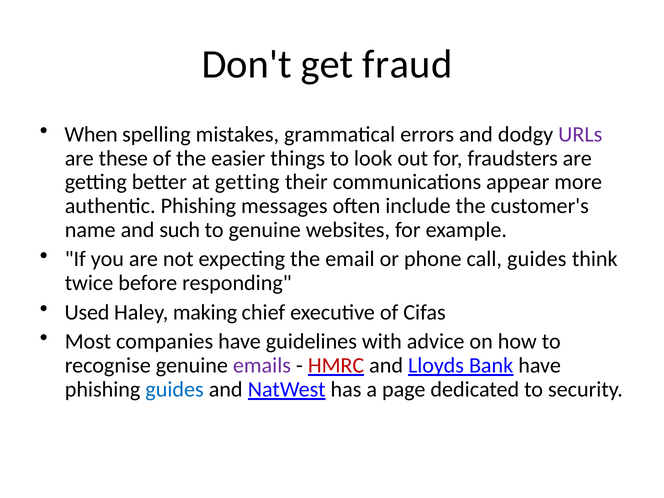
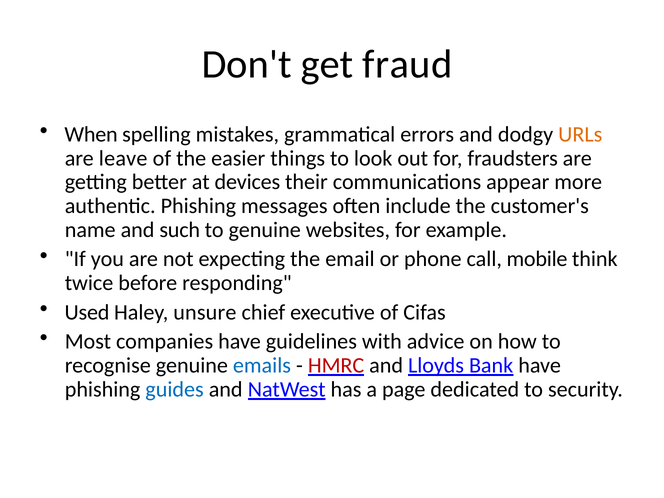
URLs colour: purple -> orange
these: these -> leave
at getting: getting -> devices
call guides: guides -> mobile
making: making -> unsure
emails colour: purple -> blue
